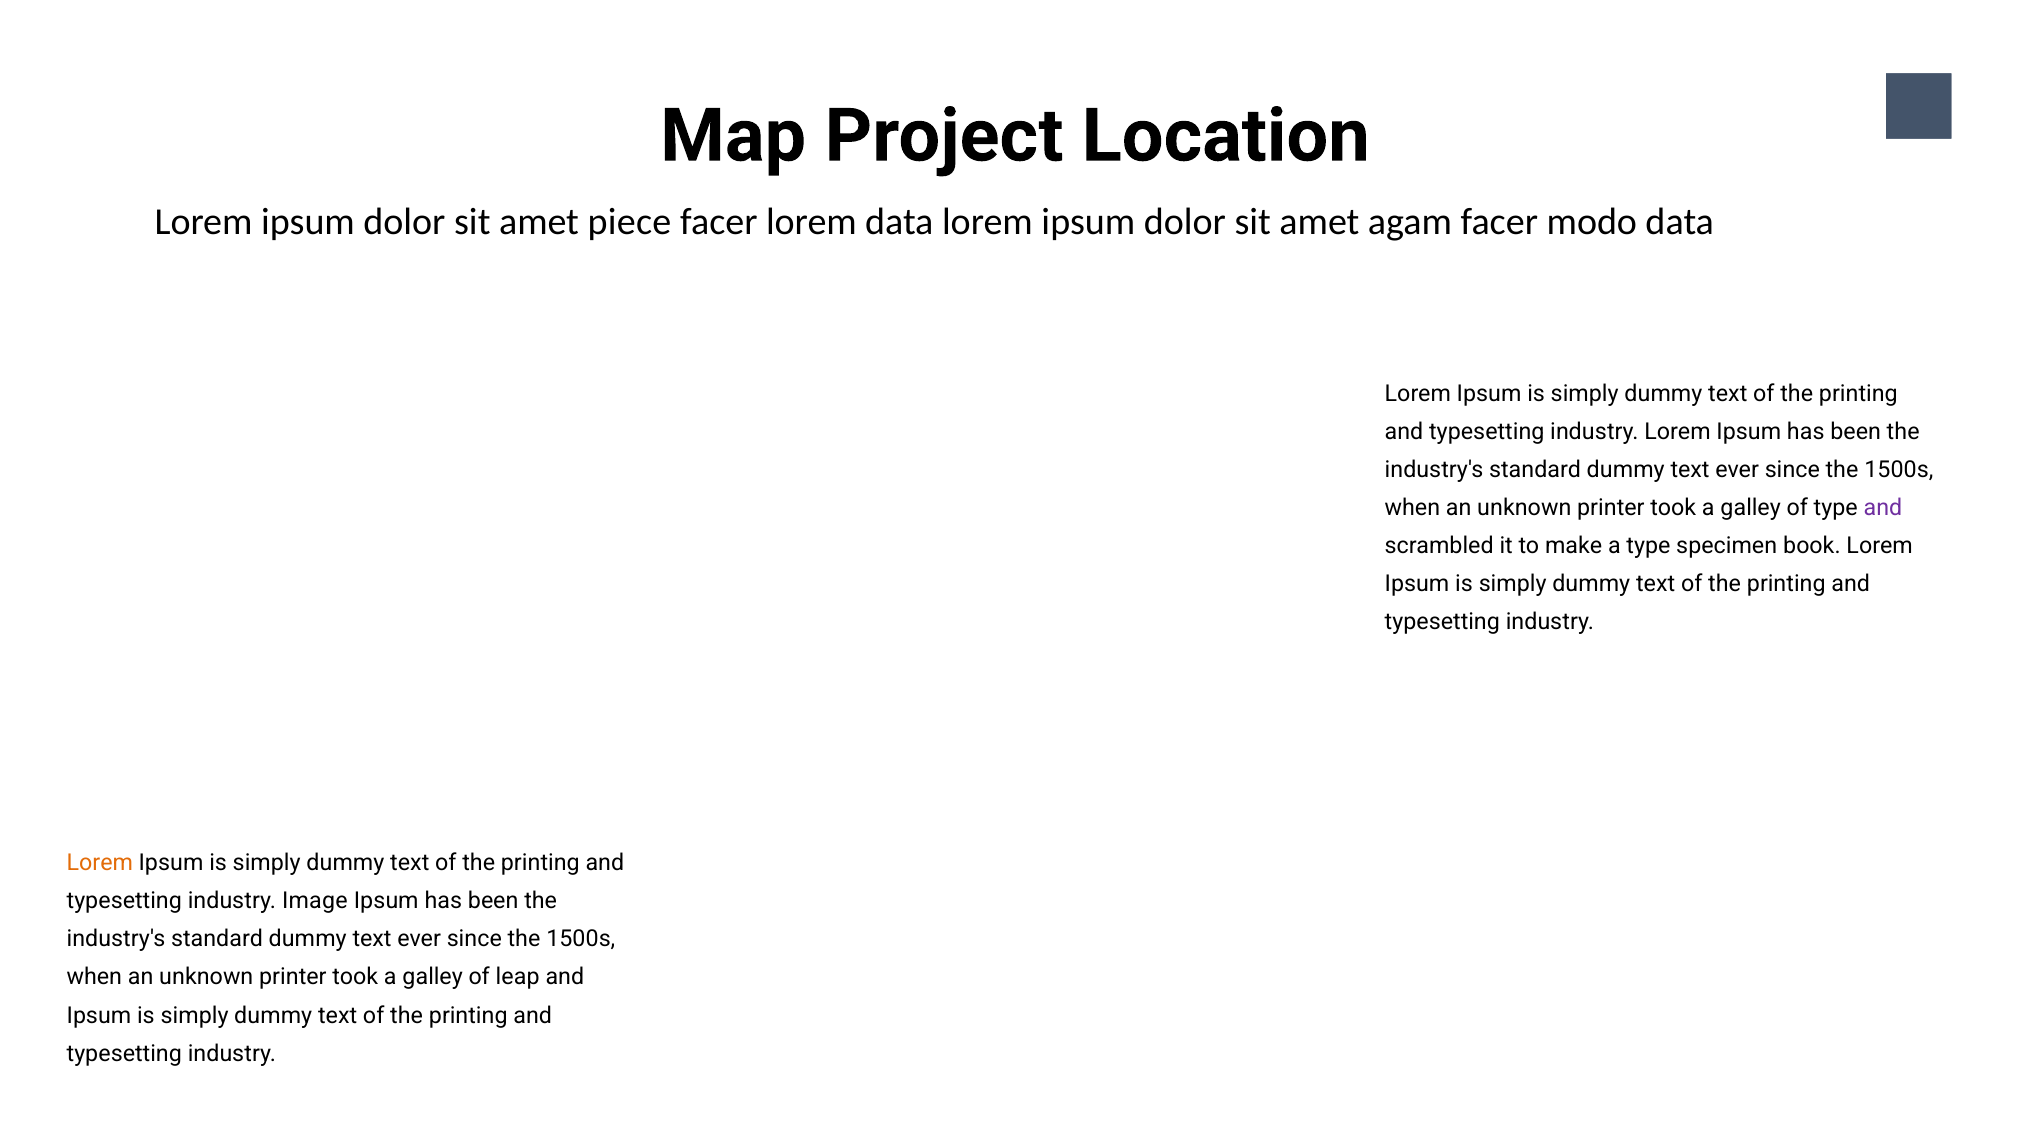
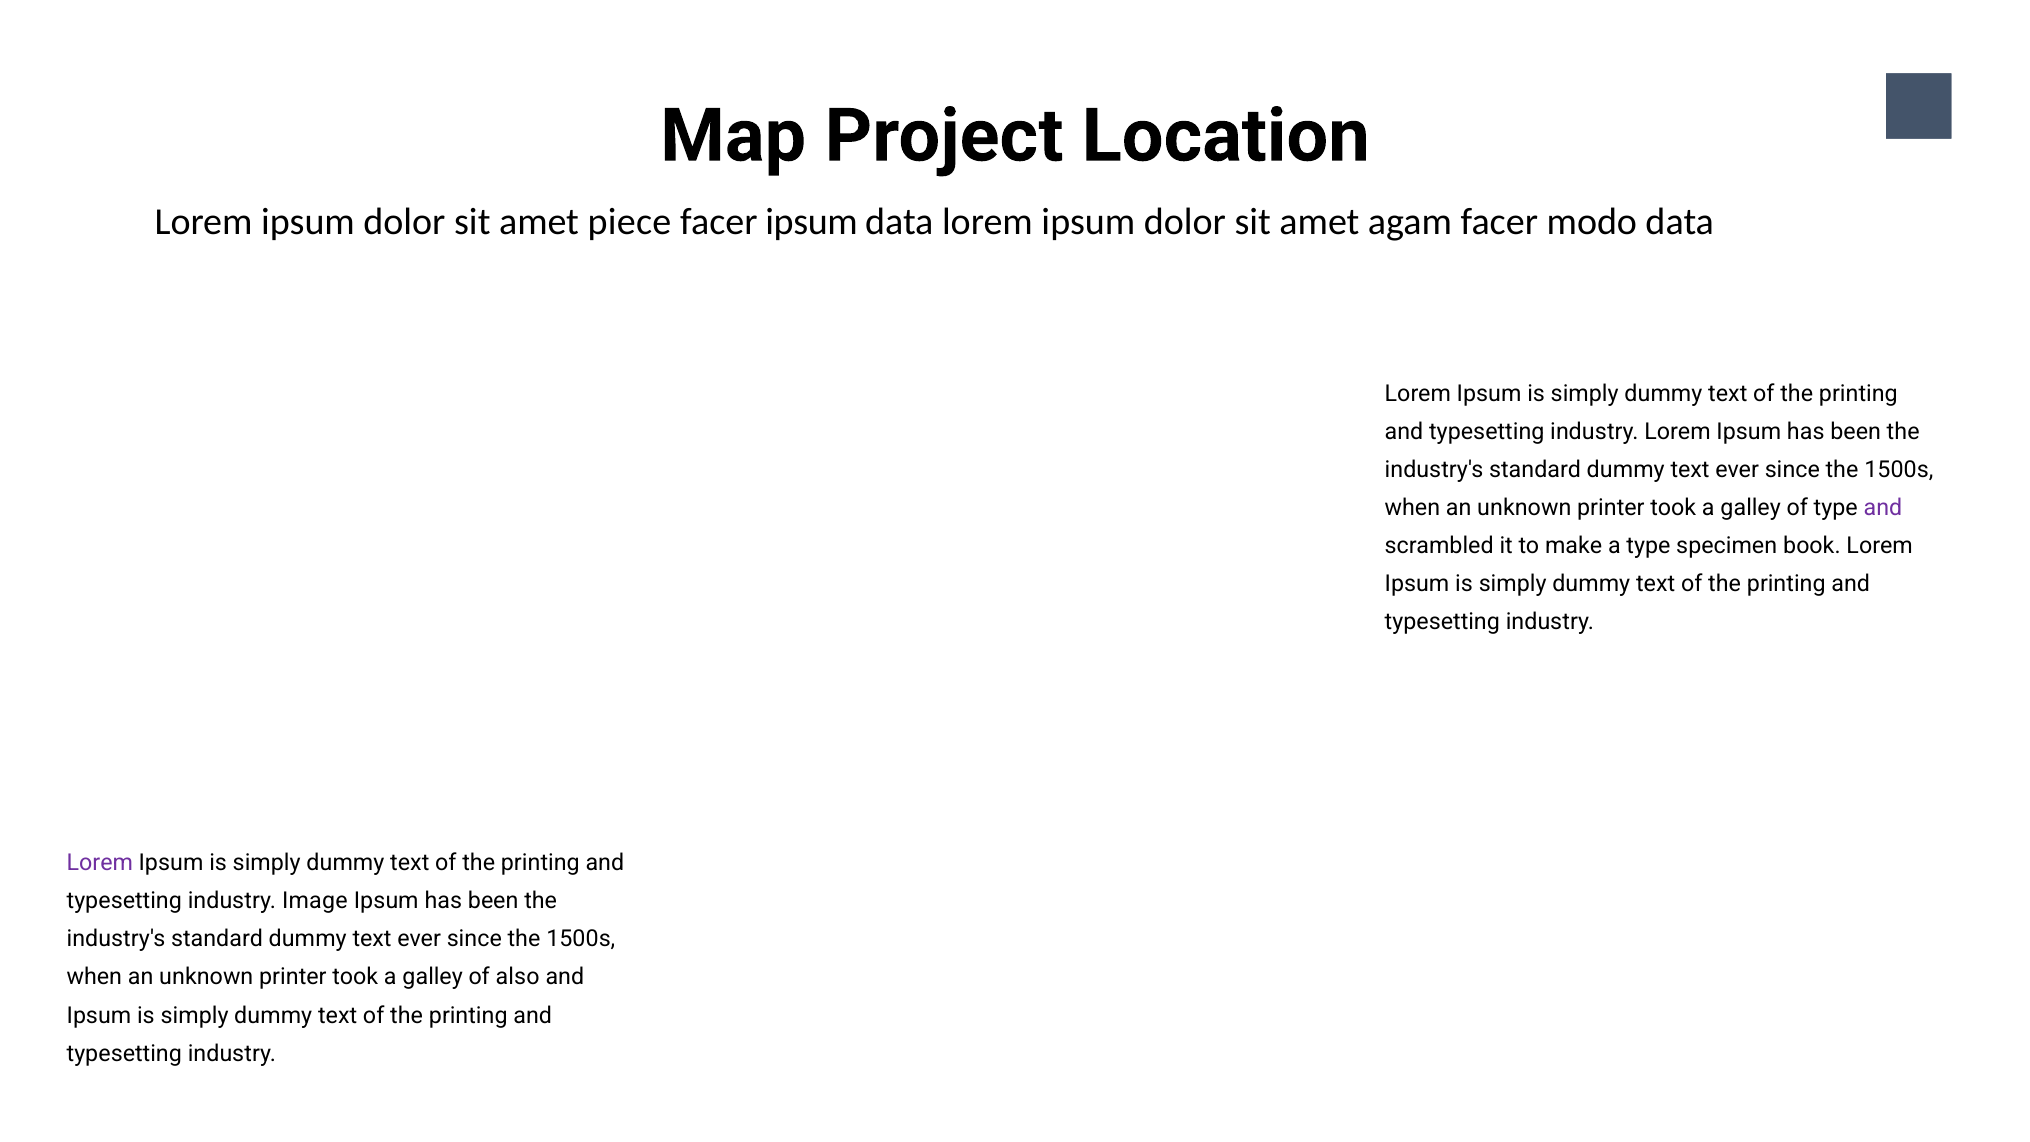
facer lorem: lorem -> ipsum
Lorem at (100, 863) colour: orange -> purple
leap: leap -> also
